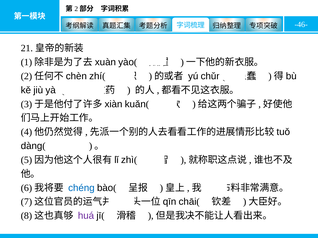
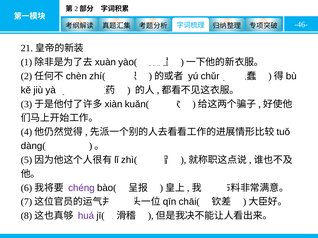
chéng colour: blue -> purple
